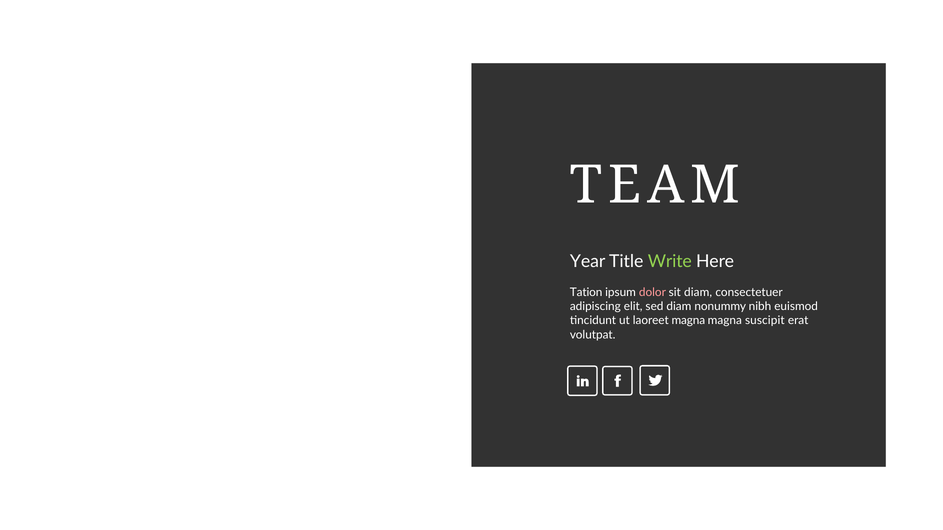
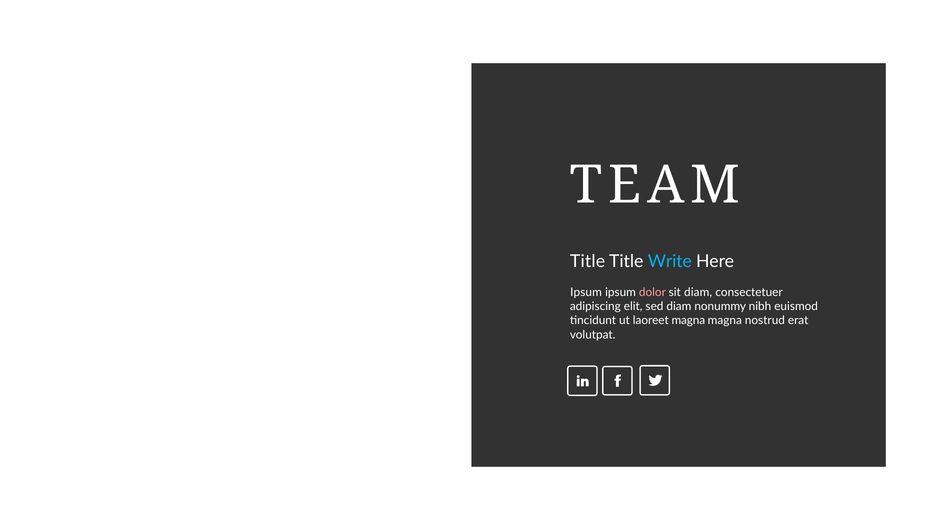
Year at (588, 261): Year -> Title
Write colour: light green -> light blue
Tation at (586, 292): Tation -> Ipsum
suscipit: suscipit -> nostrud
